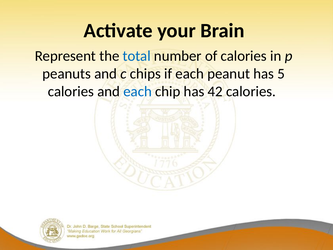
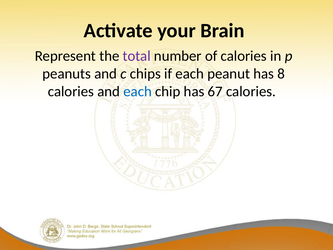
total colour: blue -> purple
5: 5 -> 8
42: 42 -> 67
